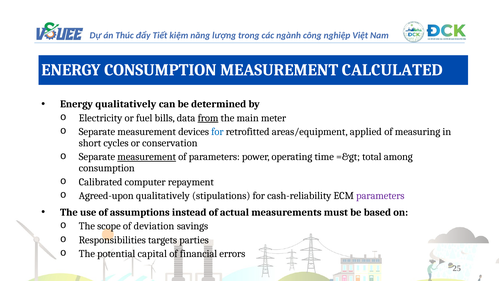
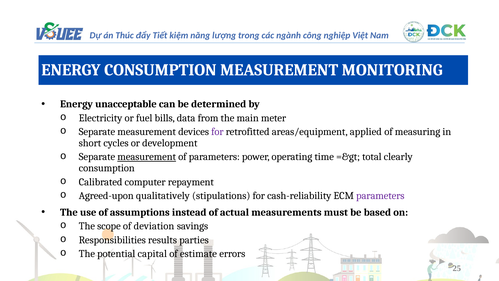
CALCULATED: CALCULATED -> MONITORING
Energy qualitatively: qualitatively -> unacceptable
from underline: present -> none
for at (217, 132) colour: blue -> purple
conservation: conservation -> development
among: among -> clearly
targets: targets -> results
financial: financial -> estimate
